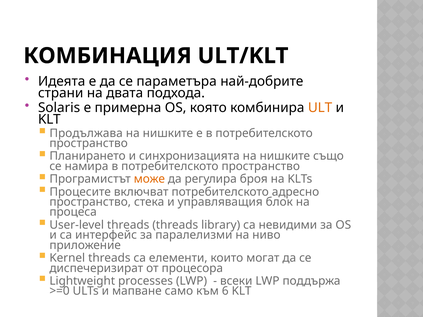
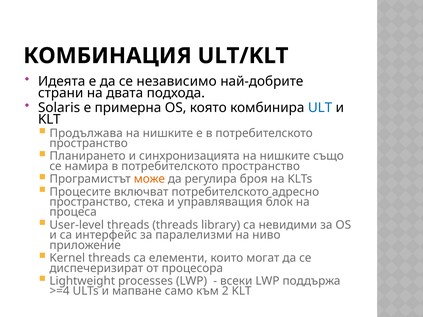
параметъра: параметъра -> независимо
ULT colour: orange -> blue
>=0: >=0 -> >=4
6: 6 -> 2
